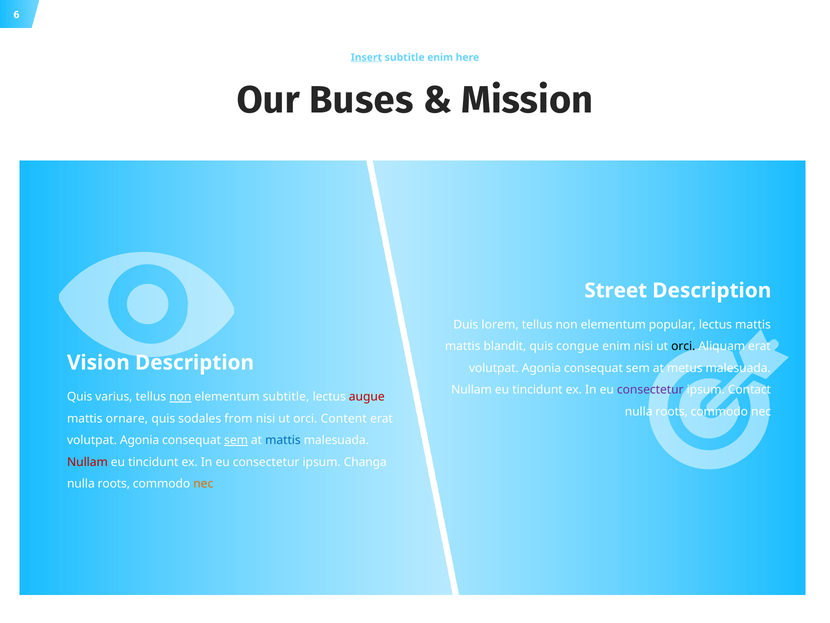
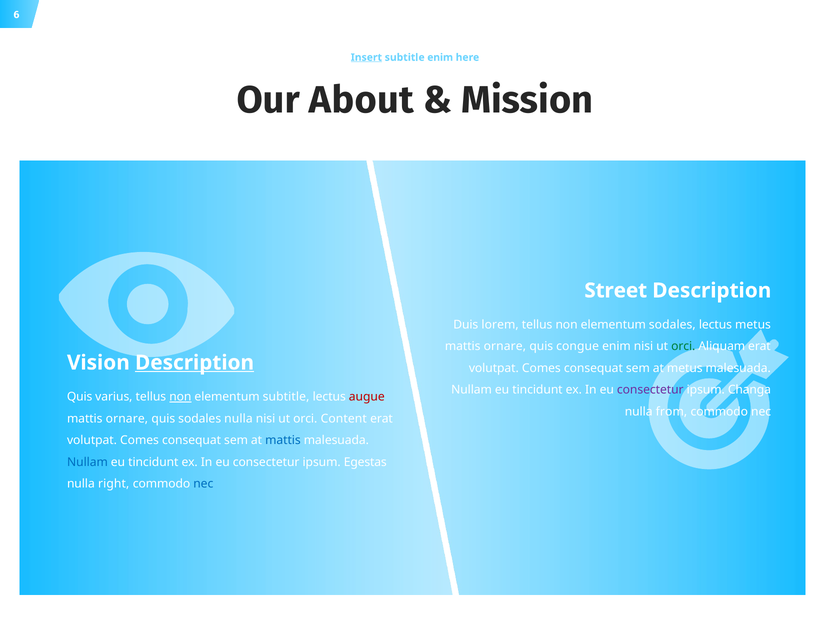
Buses: Buses -> About
elementum popular: popular -> sodales
lectus mattis: mattis -> metus
blandit at (505, 346): blandit -> ornare
orci at (683, 346) colour: black -> green
Description at (195, 362) underline: none -> present
Agonia at (541, 368): Agonia -> Comes
Contact: Contact -> Changa
roots at (672, 411): roots -> from
sodales from: from -> nulla
Agonia at (140, 440): Agonia -> Comes
sem at (236, 440) underline: present -> none
Nullam at (87, 462) colour: red -> blue
Changa: Changa -> Egestas
roots at (114, 483): roots -> right
nec at (203, 483) colour: orange -> blue
